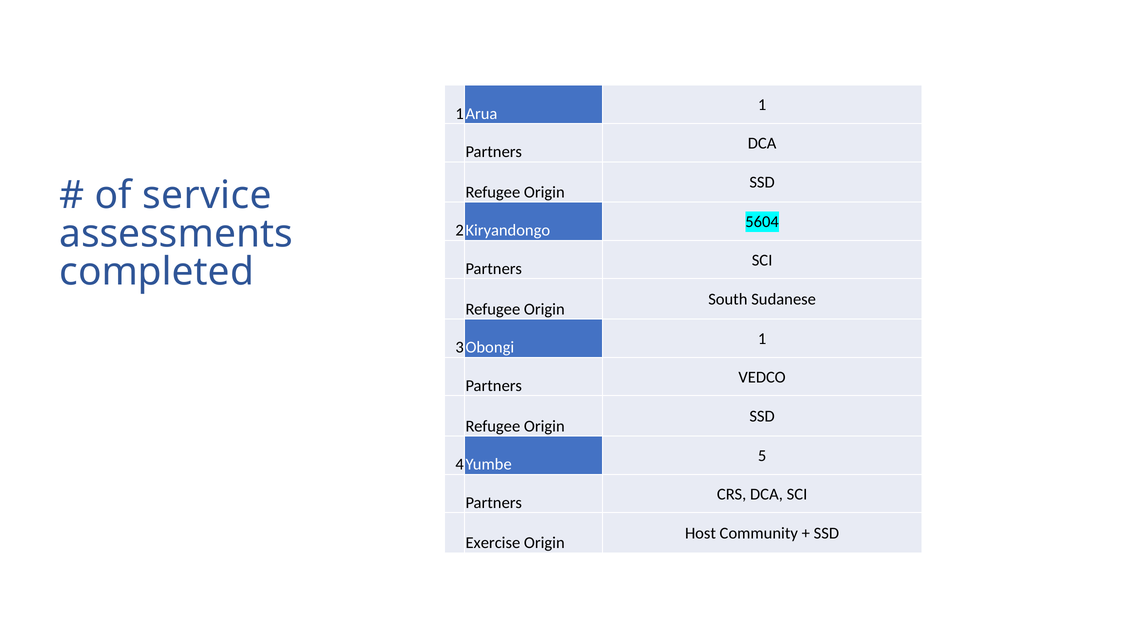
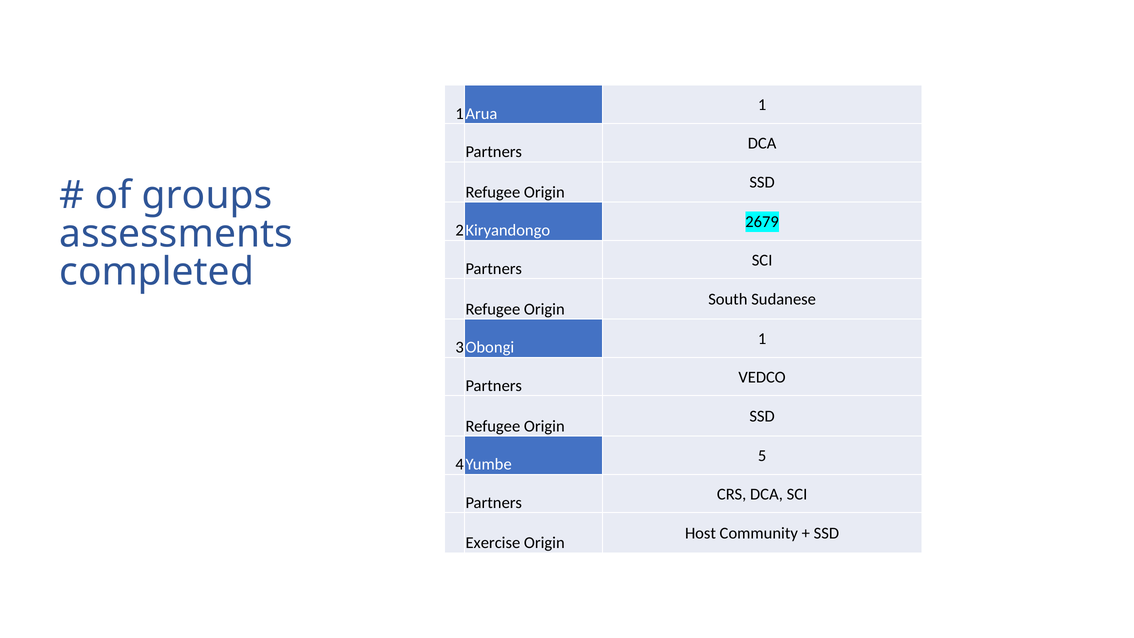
service: service -> groups
5604: 5604 -> 2679
